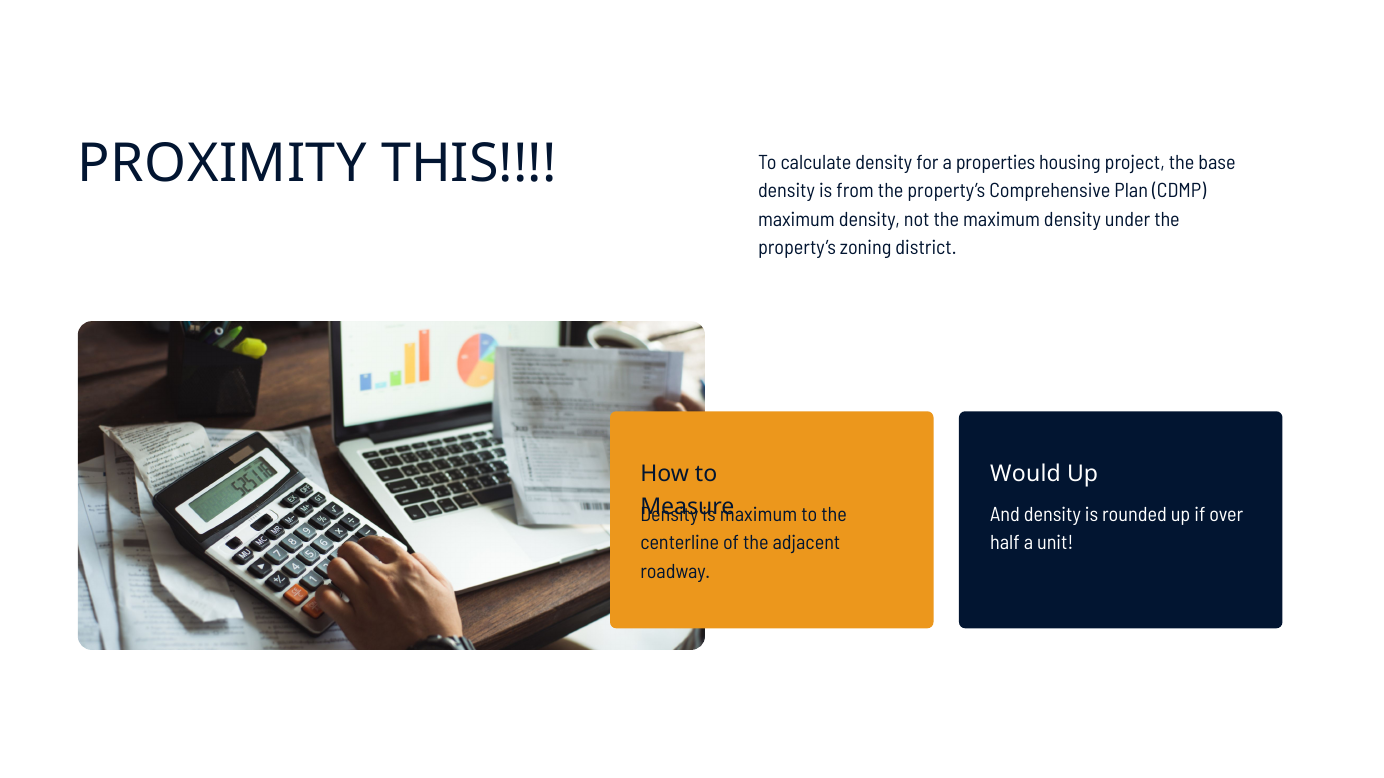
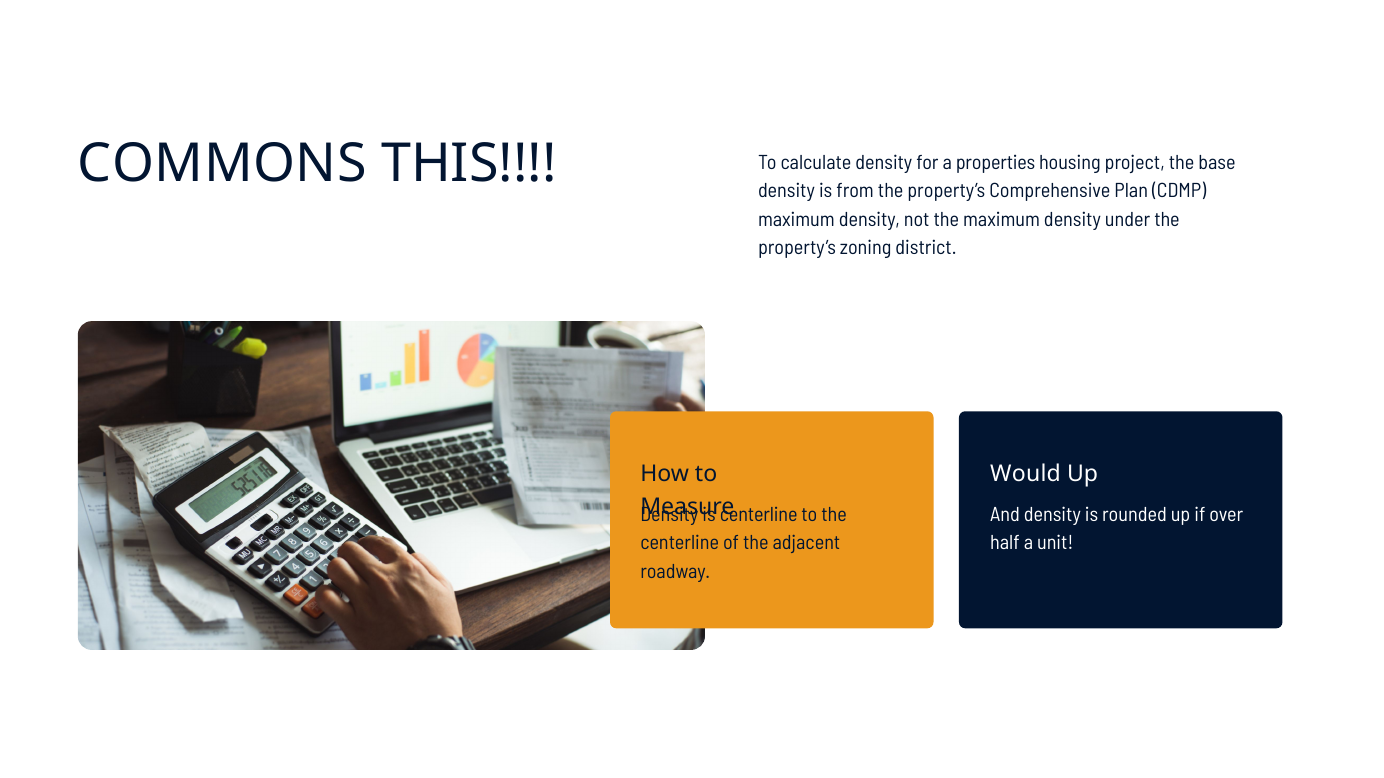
PROXIMITY: PROXIMITY -> COMMONS
maximum at (759, 515): maximum -> centerline
